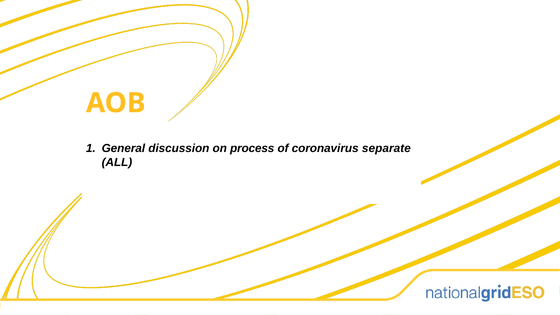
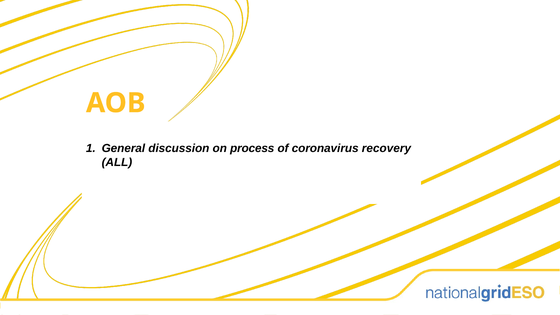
separate: separate -> recovery
